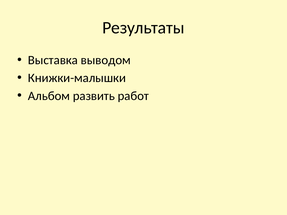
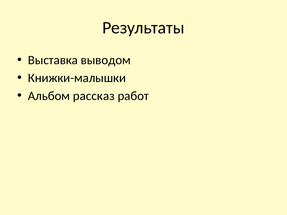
развить: развить -> рассказ
